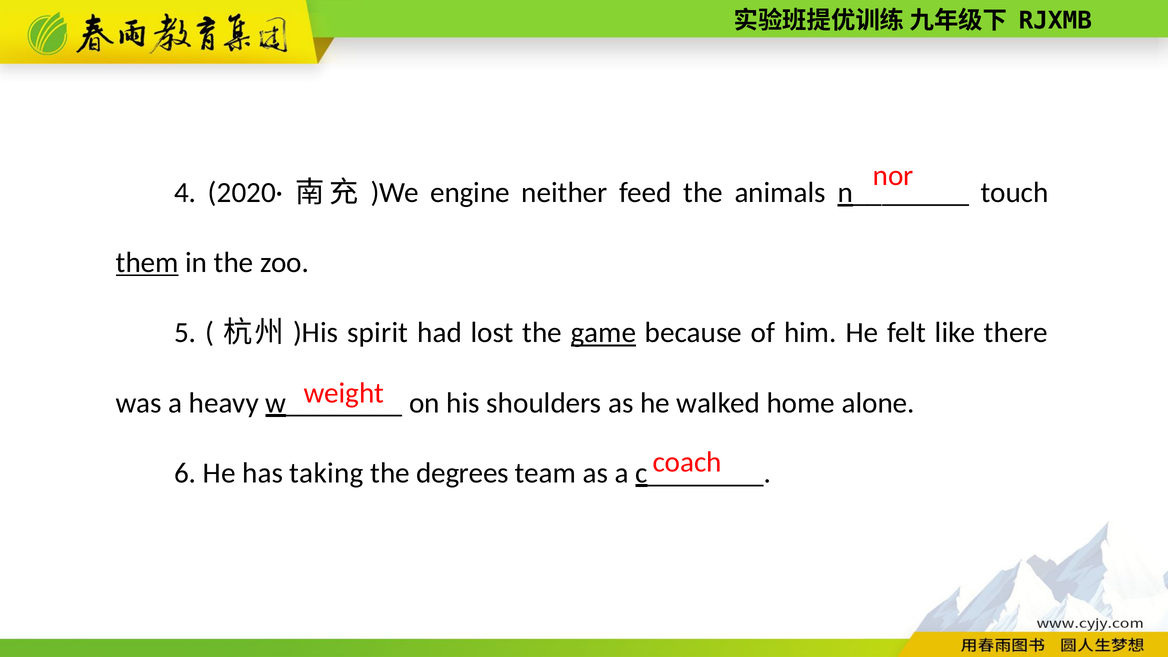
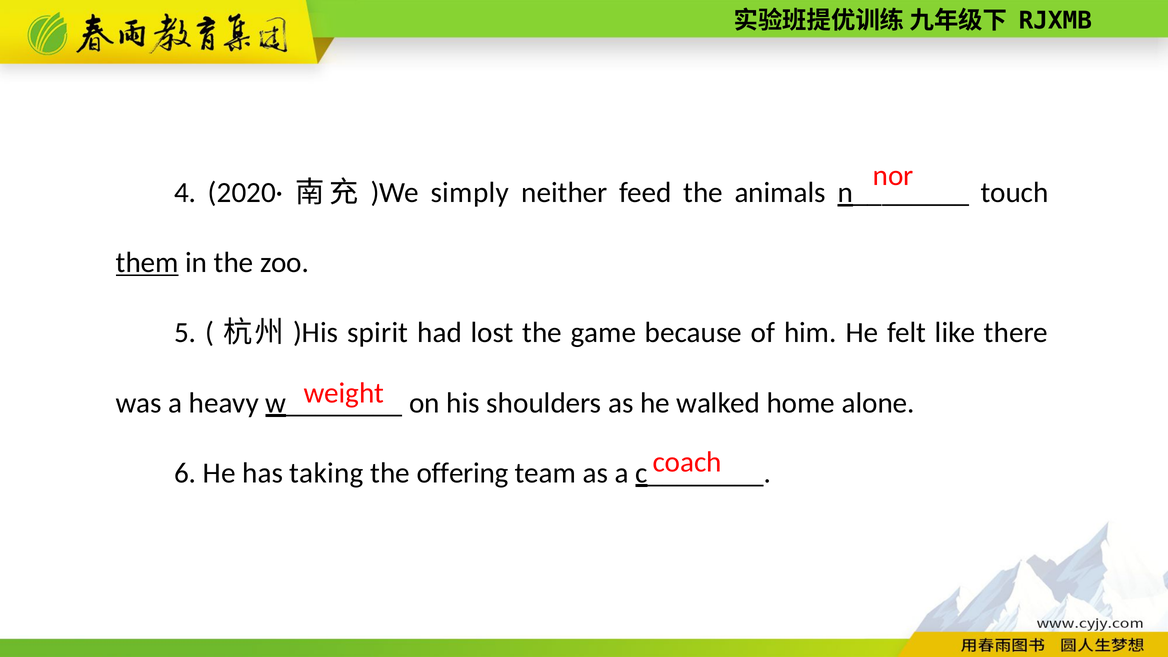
engine: engine -> simply
game underline: present -> none
degrees: degrees -> offering
